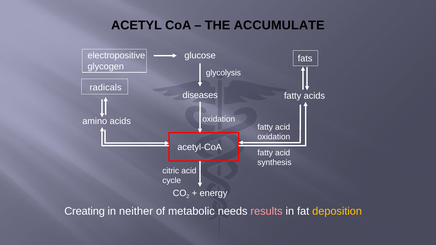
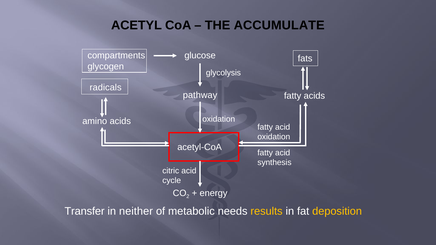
electropositive: electropositive -> compartments
diseases: diseases -> pathway
Creating: Creating -> Transfer
results colour: pink -> yellow
